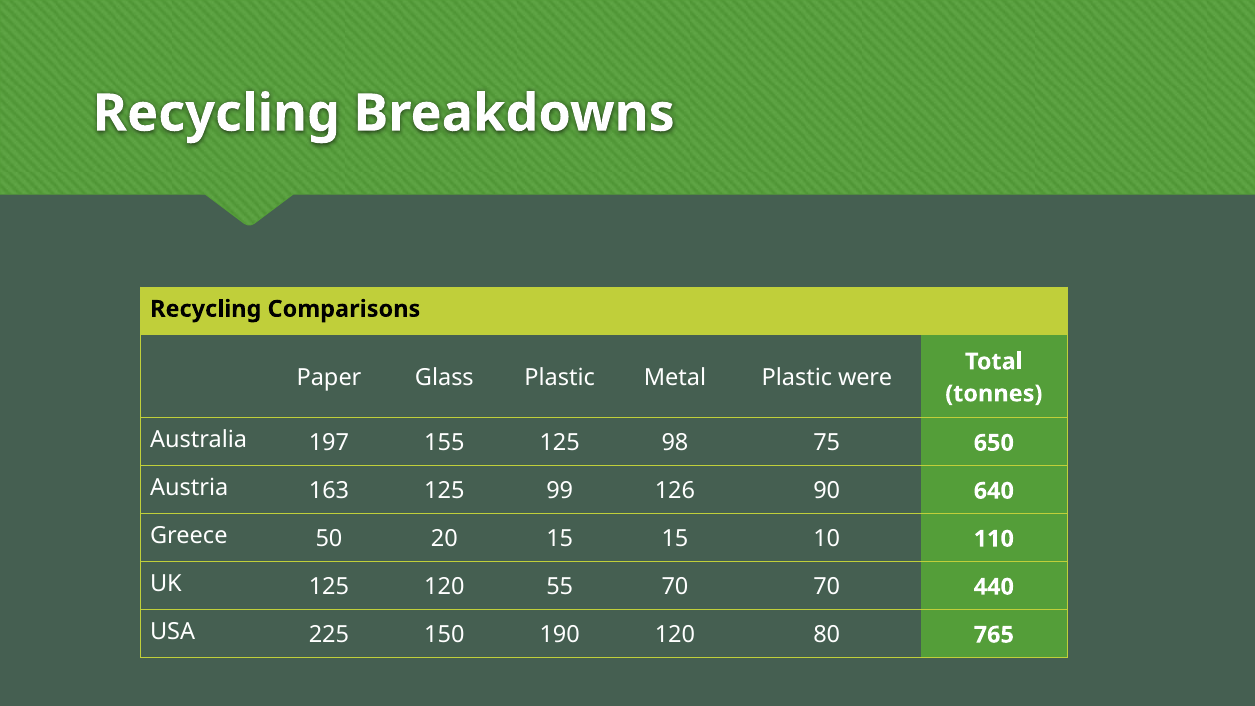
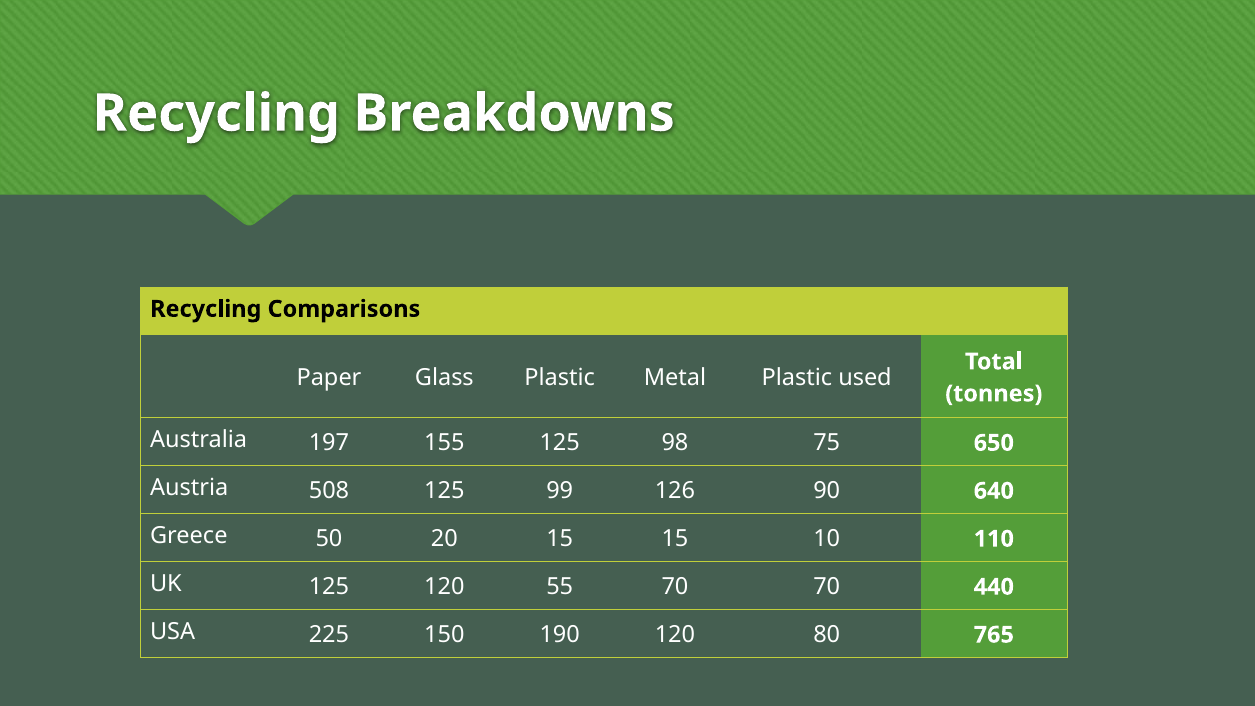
were: were -> used
163: 163 -> 508
